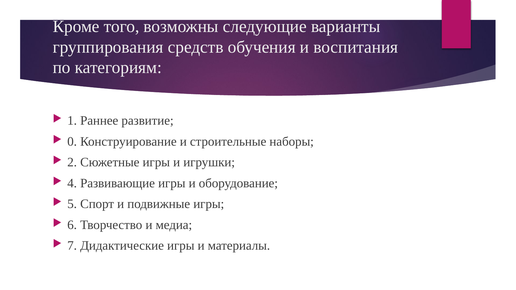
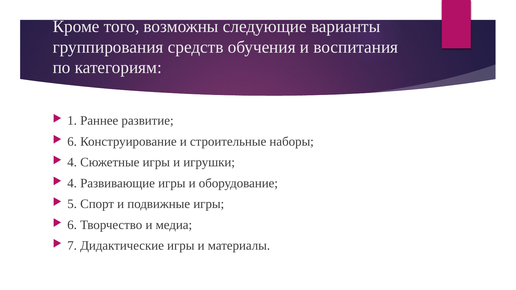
0 at (72, 142): 0 -> 6
2 at (72, 162): 2 -> 4
